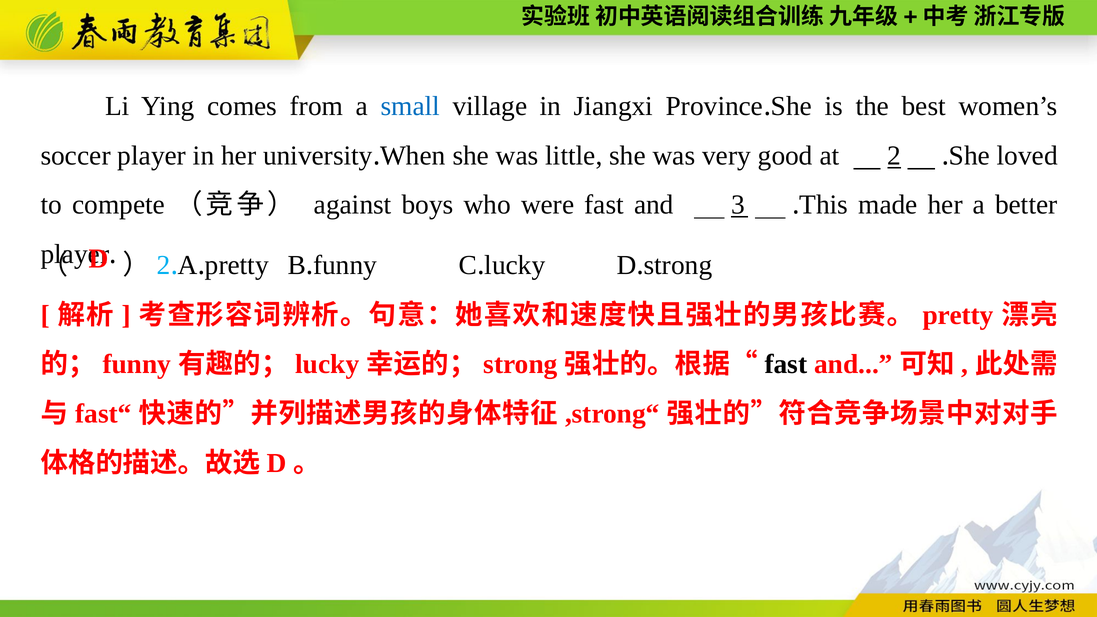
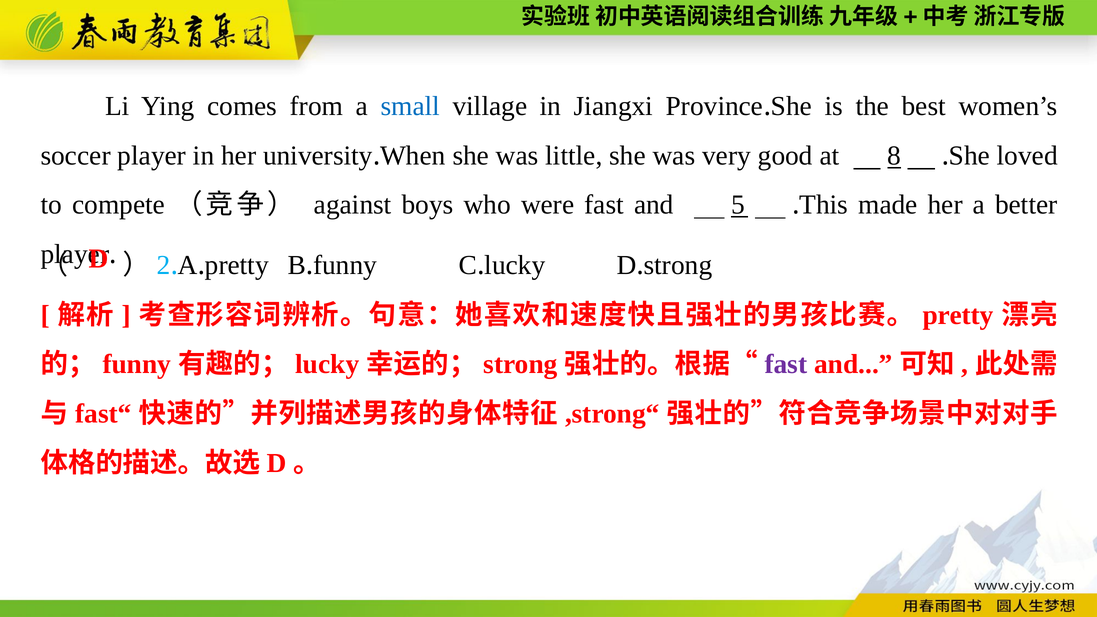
2: 2 -> 8
3: 3 -> 5
fast at (786, 364) colour: black -> purple
